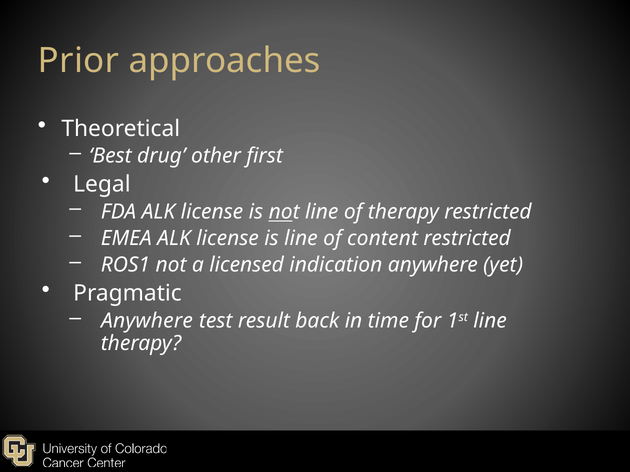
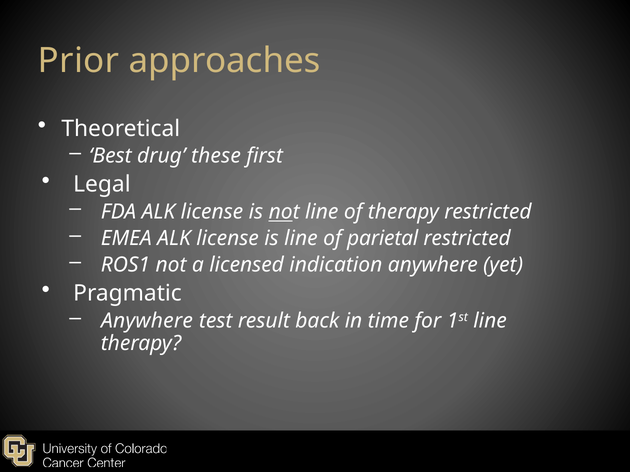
other: other -> these
content: content -> parietal
